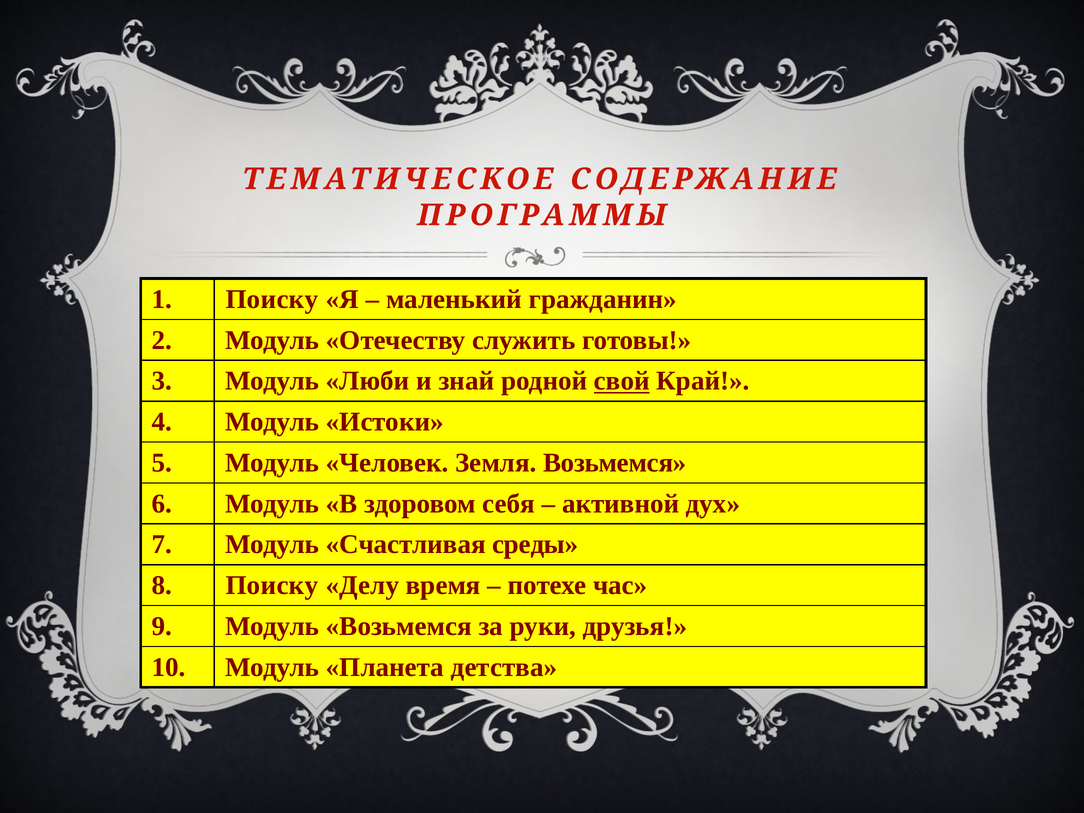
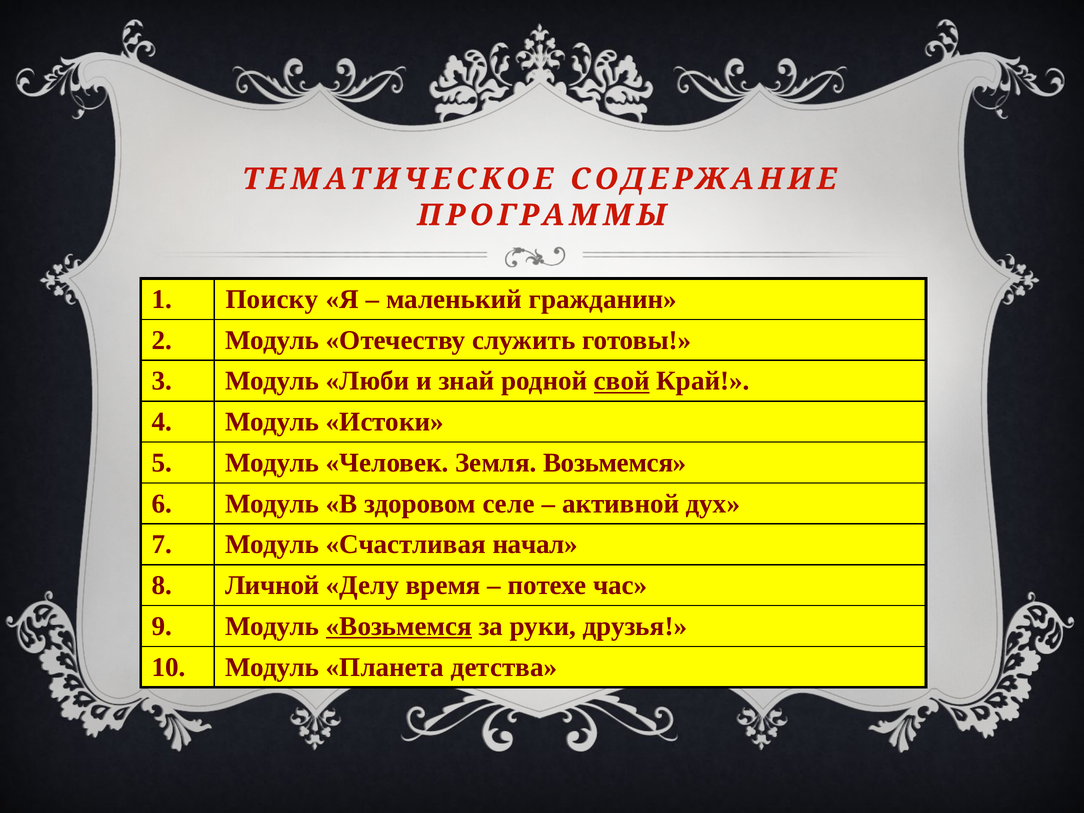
себя: себя -> селе
среды: среды -> начал
8 Поиску: Поиску -> Личной
Возьмемся at (399, 626) underline: none -> present
